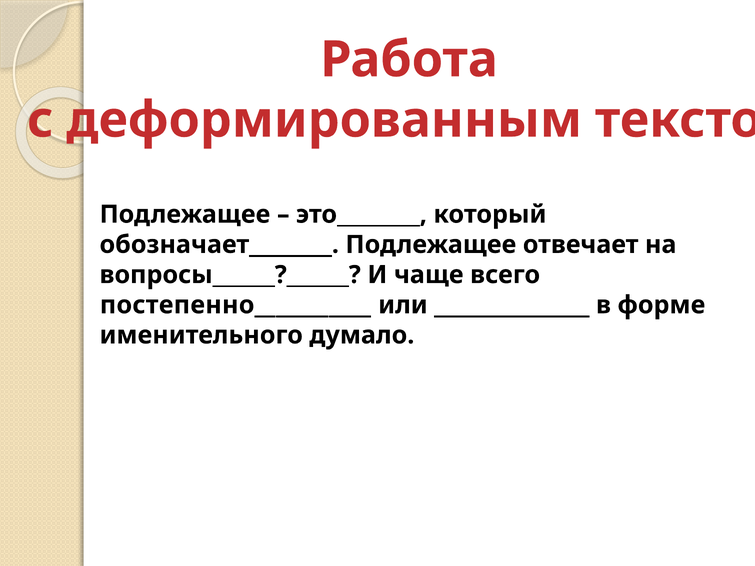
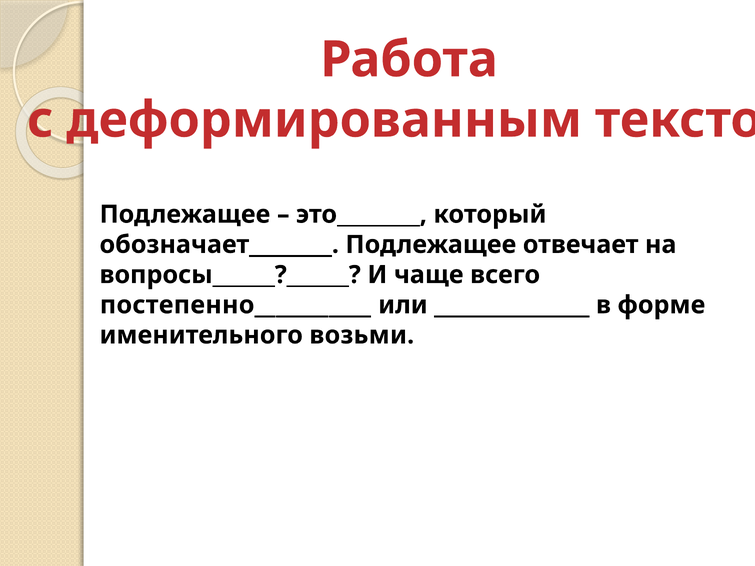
думало: думало -> возьми
